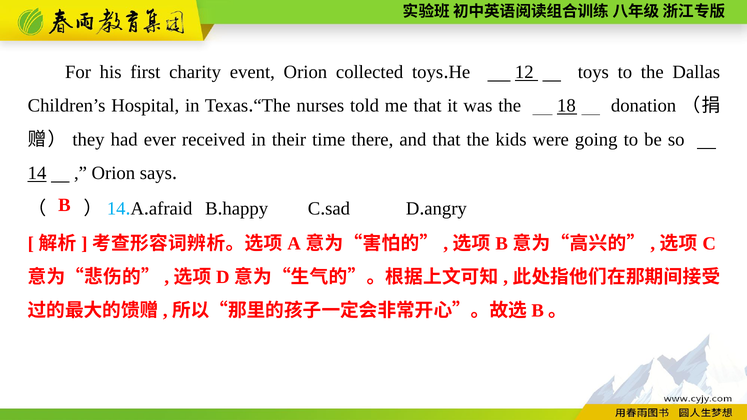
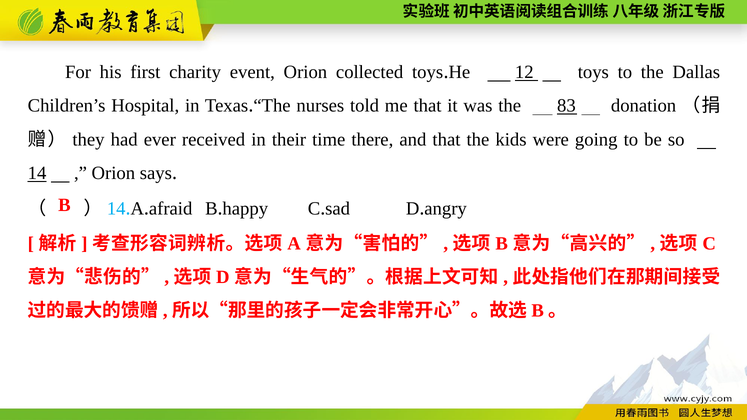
18: 18 -> 83
